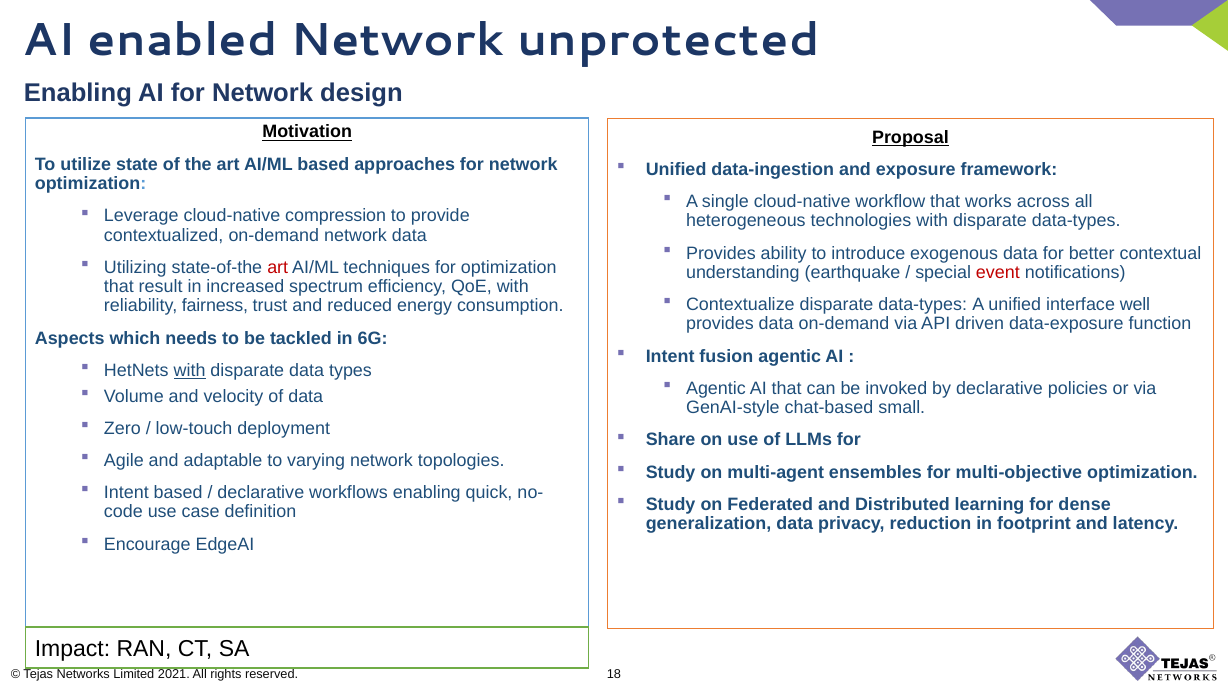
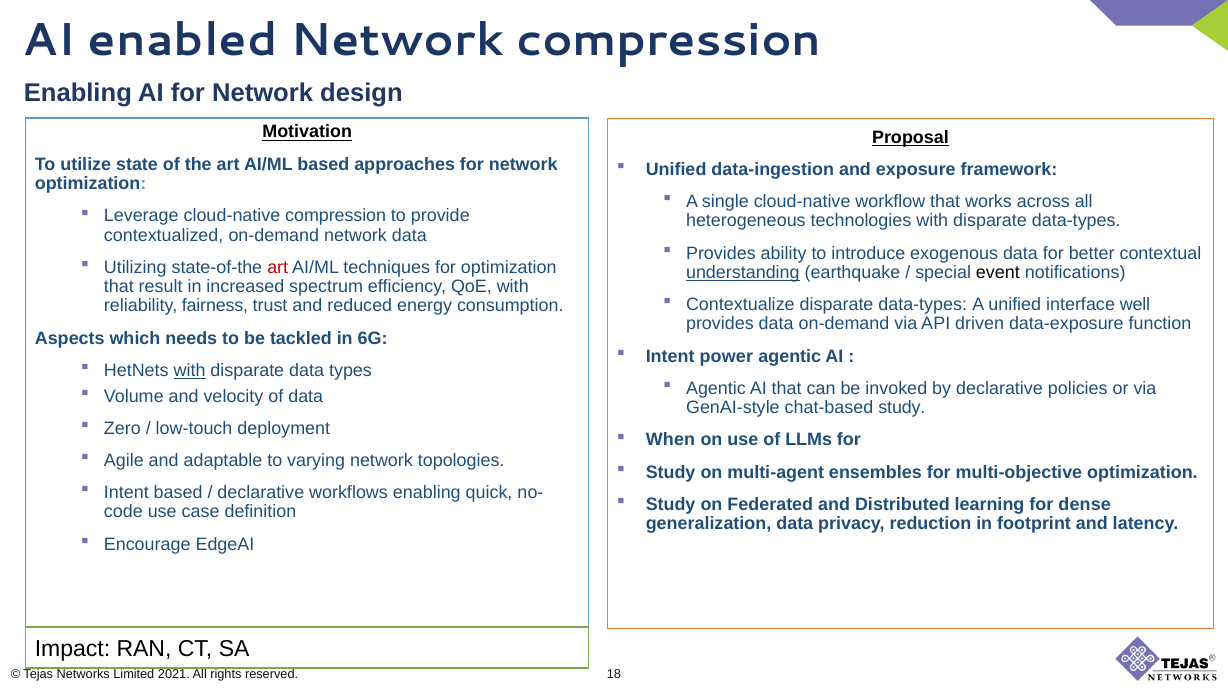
Network unprotected: unprotected -> compression
understanding underline: none -> present
event colour: red -> black
fusion: fusion -> power
chat-based small: small -> study
Share: Share -> When
